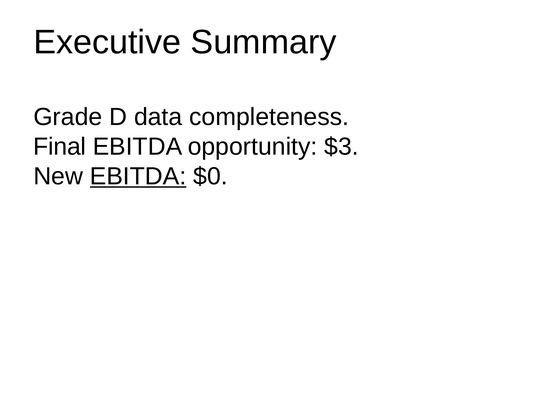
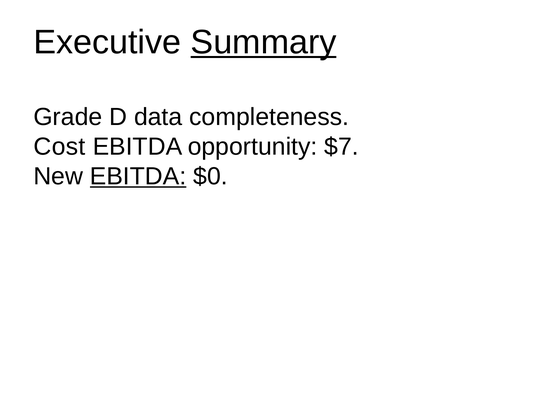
Summary underline: none -> present
Final: Final -> Cost
$3: $3 -> $7
